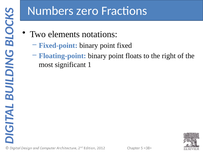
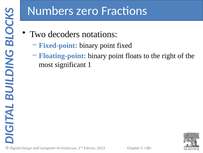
elements: elements -> decoders
